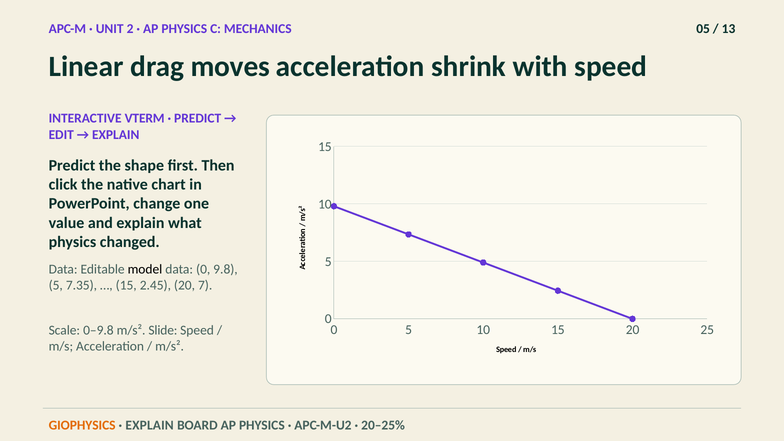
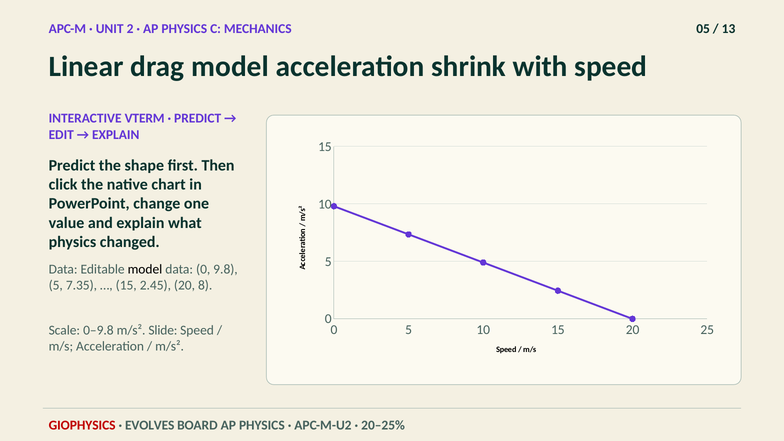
drag moves: moves -> model
7: 7 -> 8
GIOPHYSICS colour: orange -> red
EXPLAIN at (150, 425): EXPLAIN -> EVOLVES
